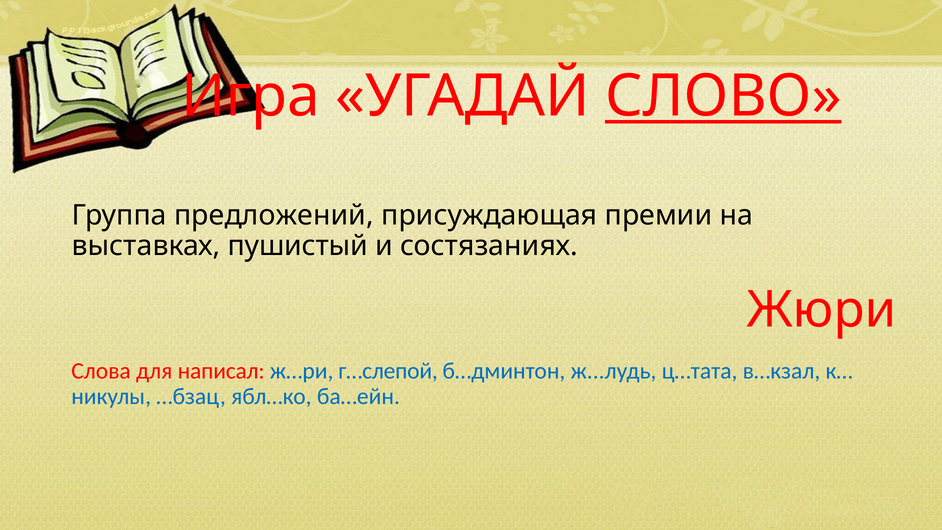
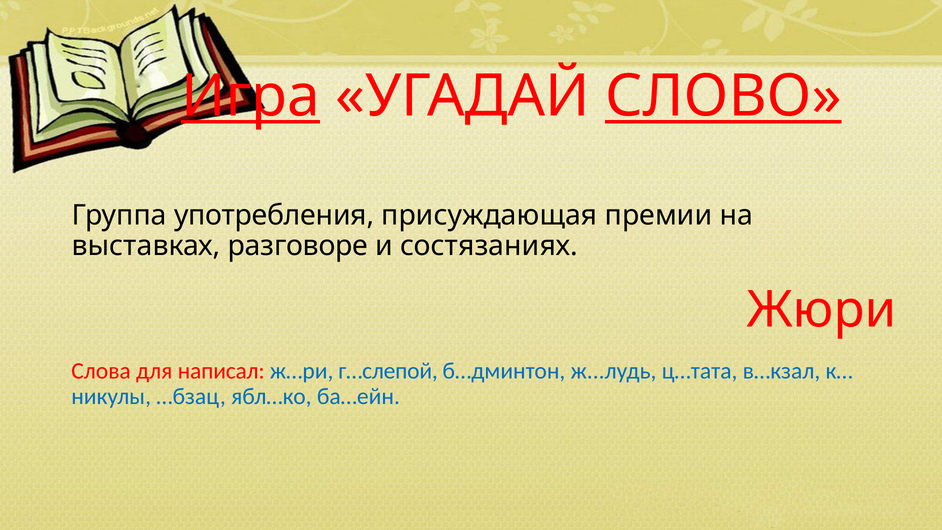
Игра underline: none -> present
предложений: предложений -> употребления
пушистый: пушистый -> разговоре
